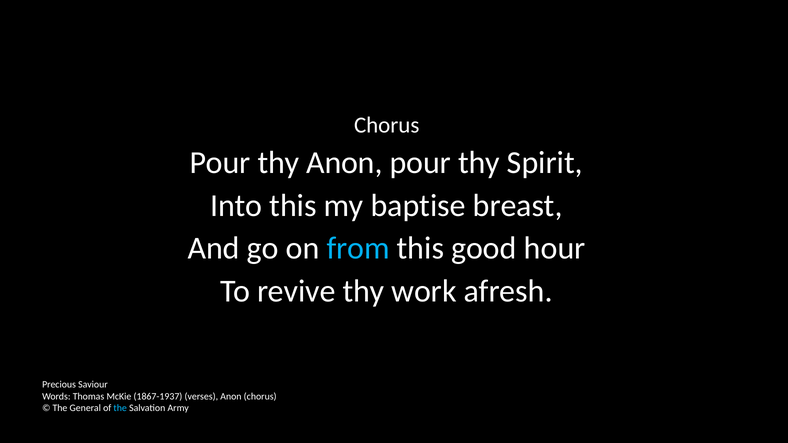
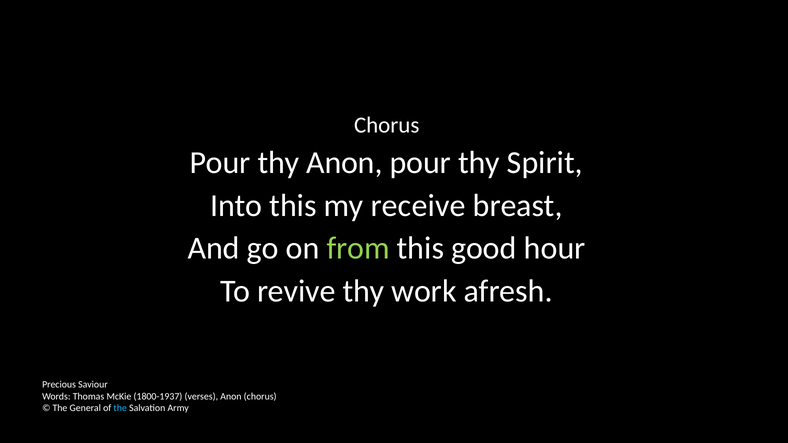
baptise: baptise -> receive
from colour: light blue -> light green
1867-1937: 1867-1937 -> 1800-1937
